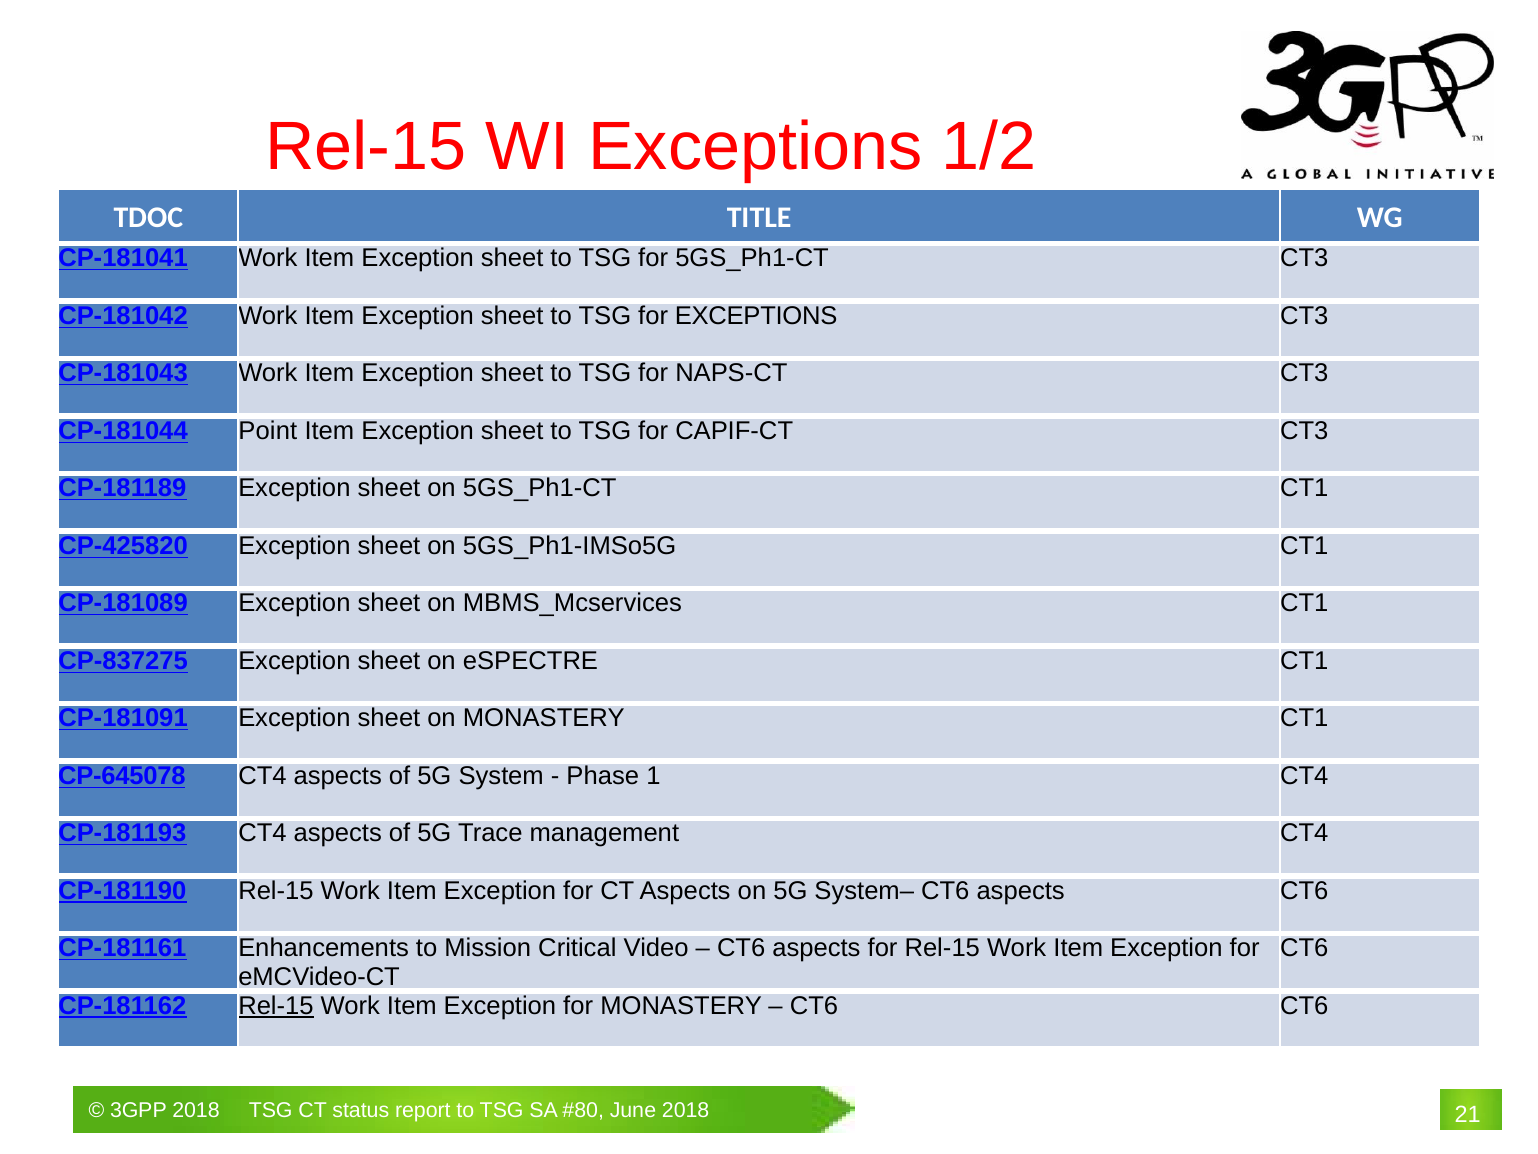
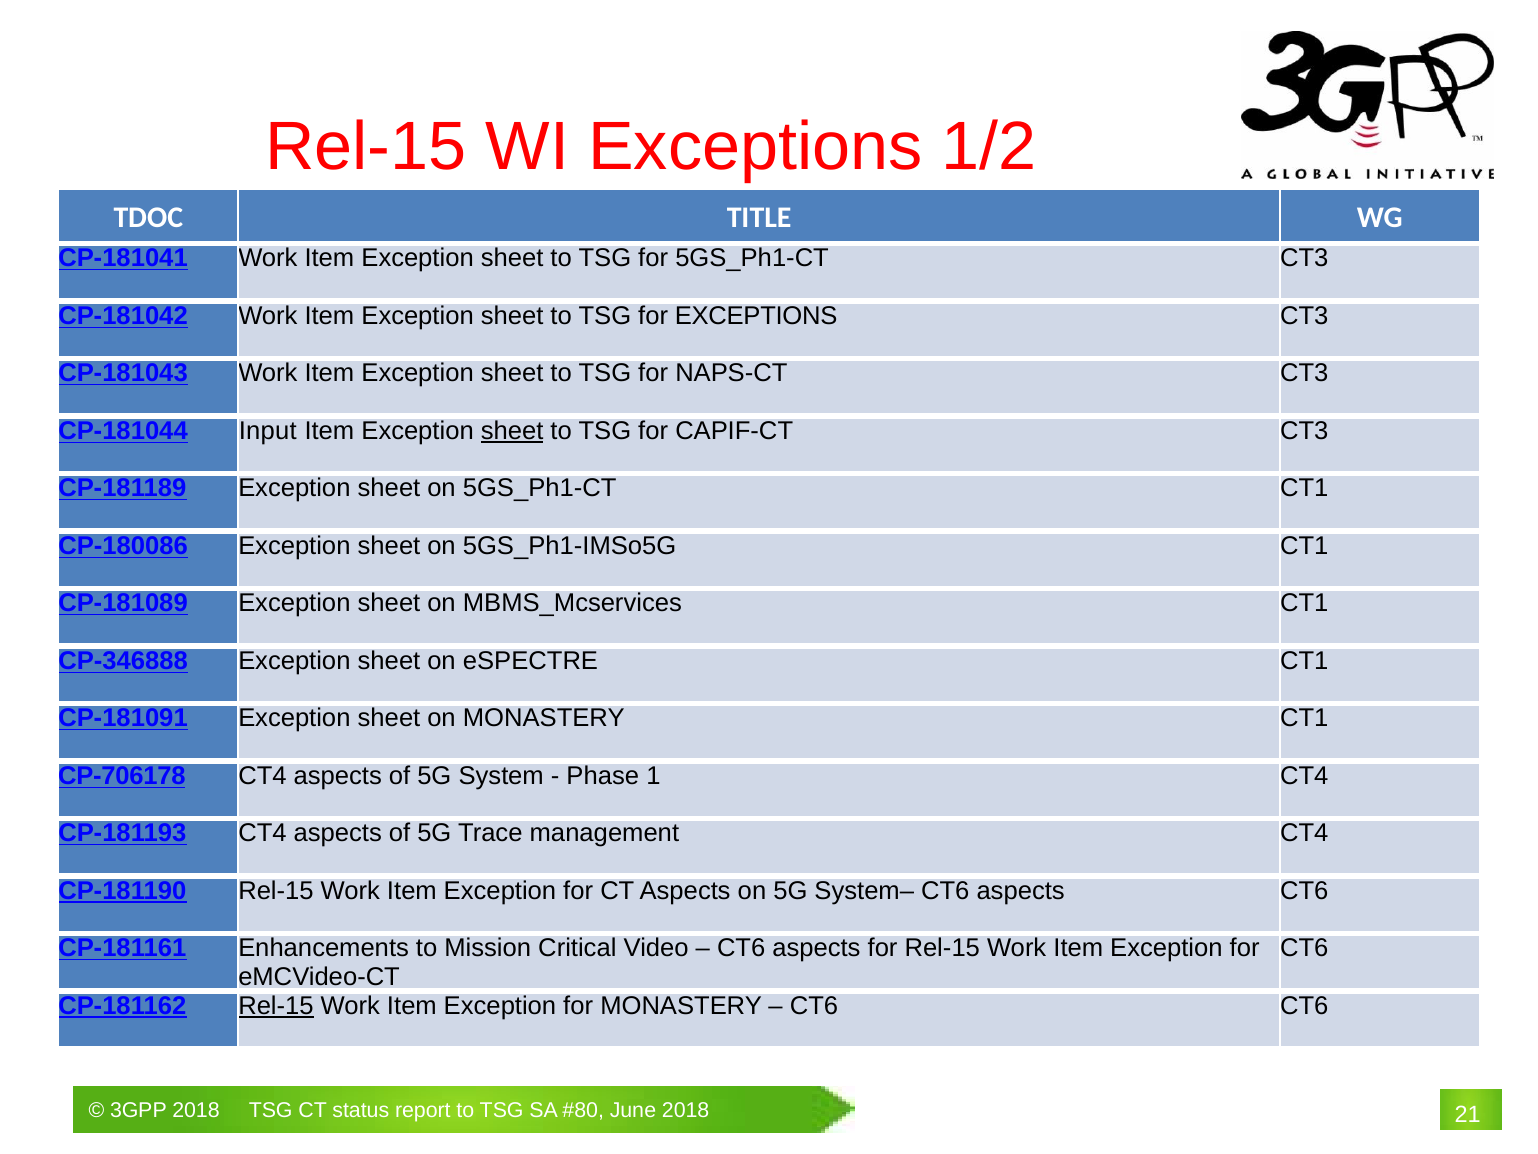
Point: Point -> Input
sheet at (512, 431) underline: none -> present
CP-425820: CP-425820 -> CP-180086
CP-837275: CP-837275 -> CP-346888
CP-645078: CP-645078 -> CP-706178
